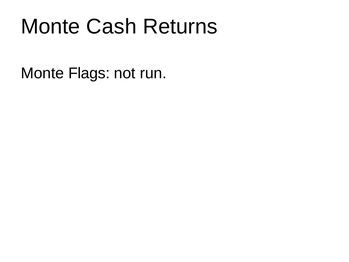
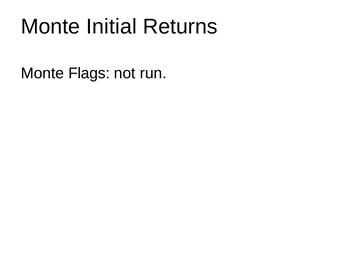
Cash: Cash -> Initial
